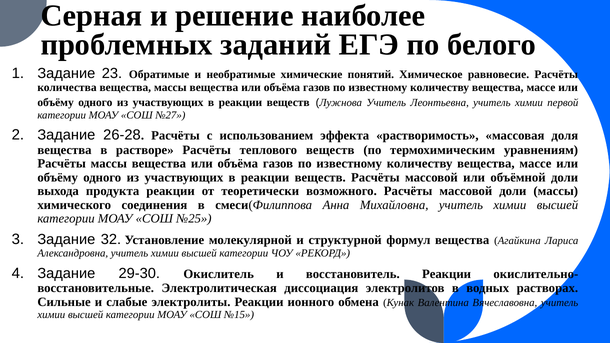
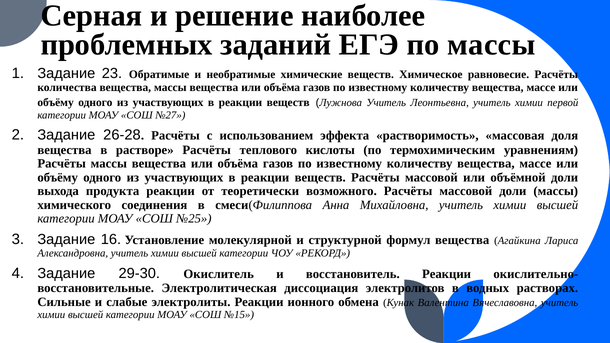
по белого: белого -> массы
химические понятий: понятий -> веществ
теплового веществ: веществ -> кислоты
32: 32 -> 16
